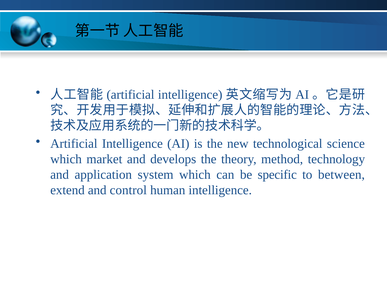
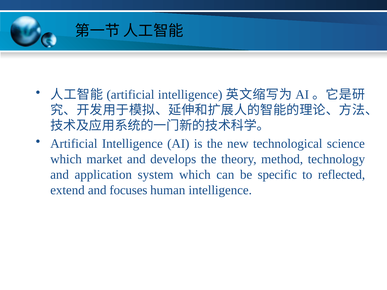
between: between -> reflected
control: control -> focuses
